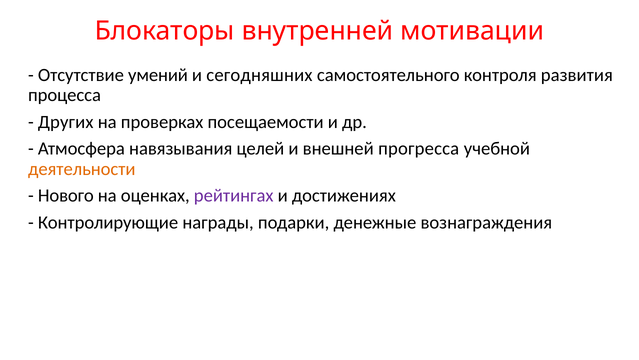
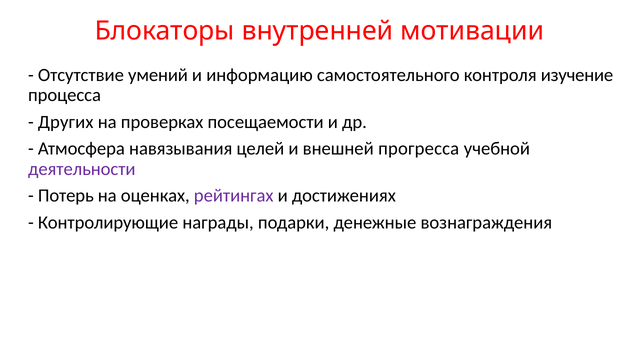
сегодняшних: сегодняшних -> информацию
развития: развития -> изучение
деятельности colour: orange -> purple
Нового: Нового -> Потерь
